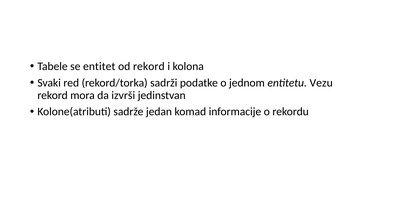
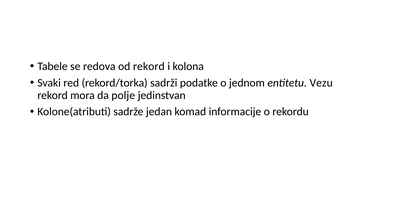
entitet: entitet -> redova
izvrši: izvrši -> polje
